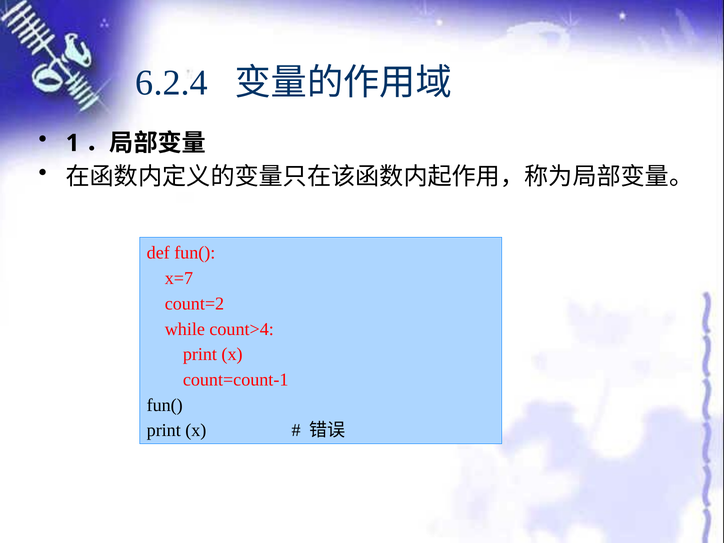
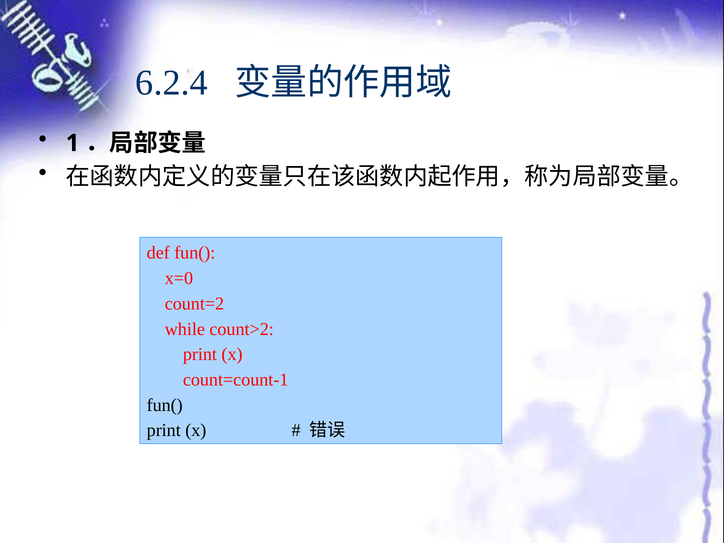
x=7: x=7 -> x=0
count>4: count>4 -> count>2
